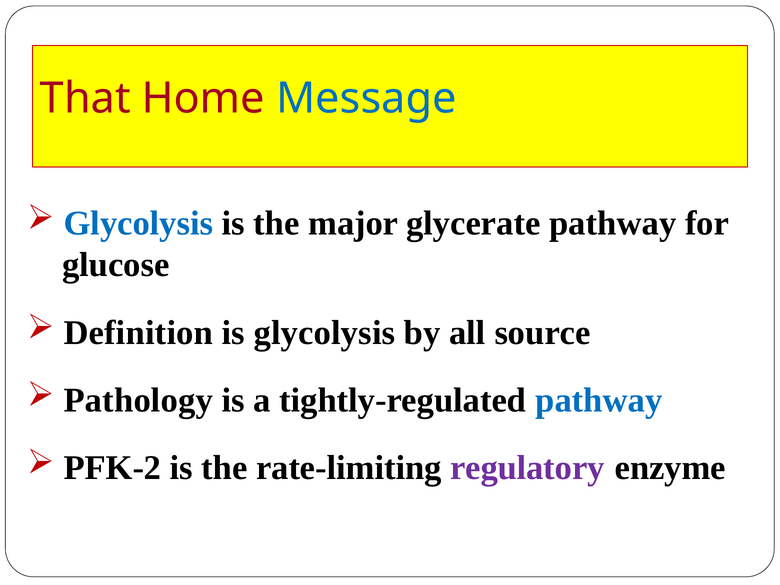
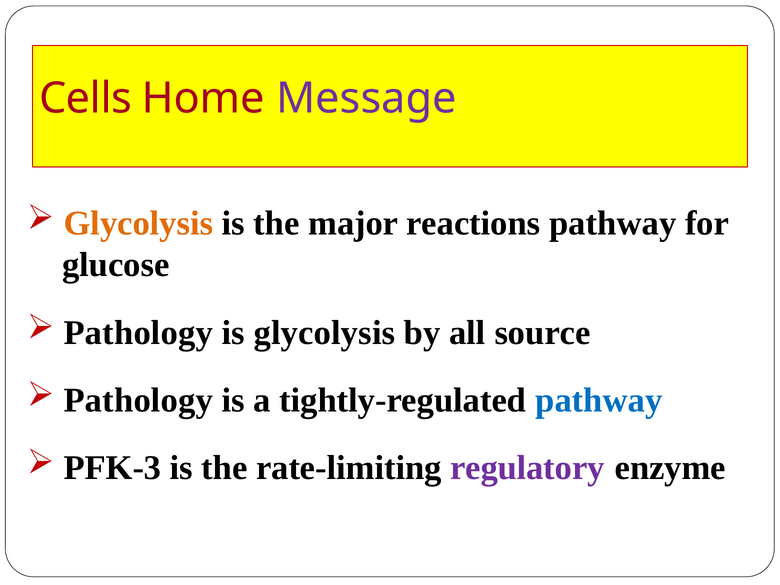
That: That -> Cells
Message colour: blue -> purple
Glycolysis at (138, 223) colour: blue -> orange
glycerate: glycerate -> reactions
Definition at (138, 333): Definition -> Pathology
PFK-2: PFK-2 -> PFK-3
